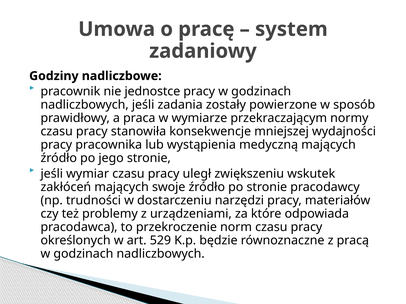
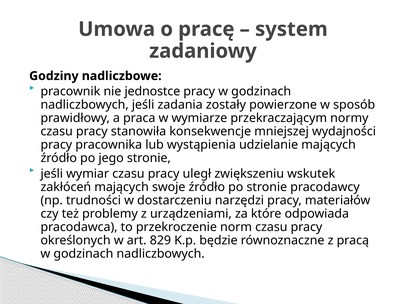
medyczną: medyczną -> udzielanie
529: 529 -> 829
